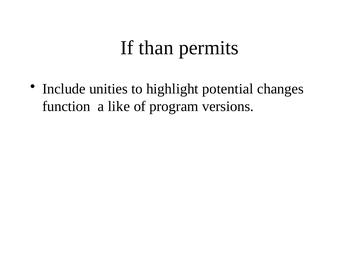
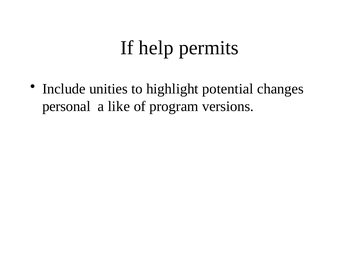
than: than -> help
function: function -> personal
